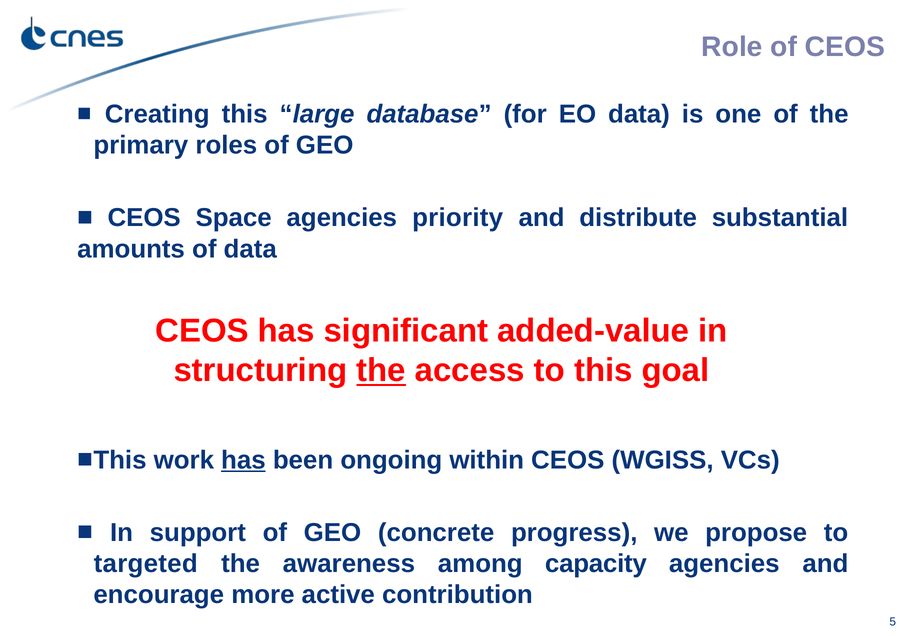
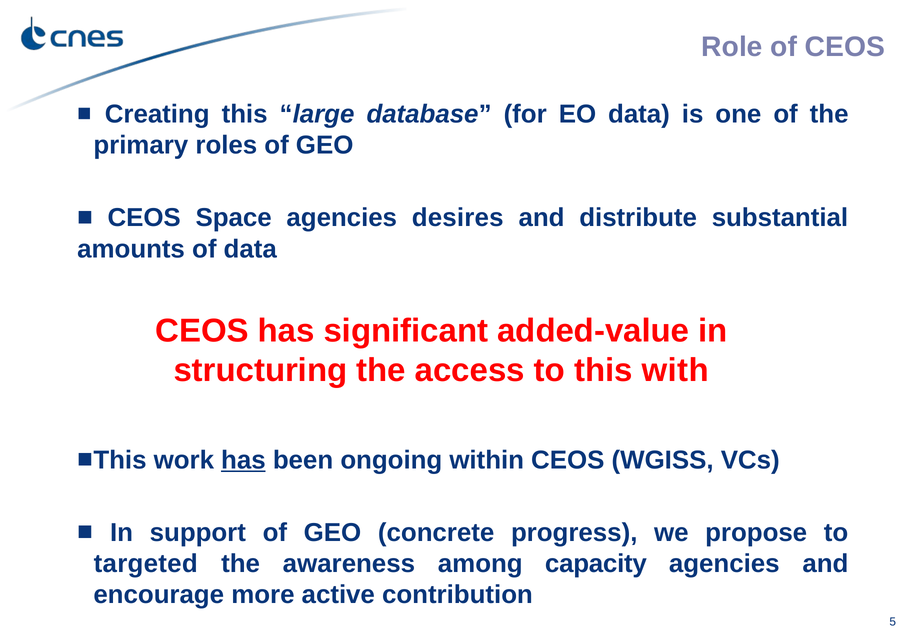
priority: priority -> desires
the at (381, 371) underline: present -> none
goal: goal -> with
